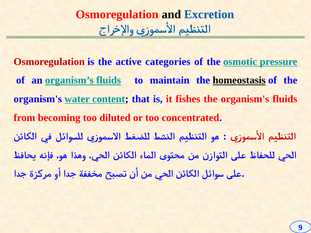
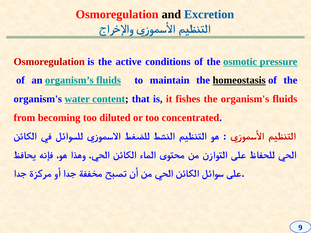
categories: categories -> conditions
